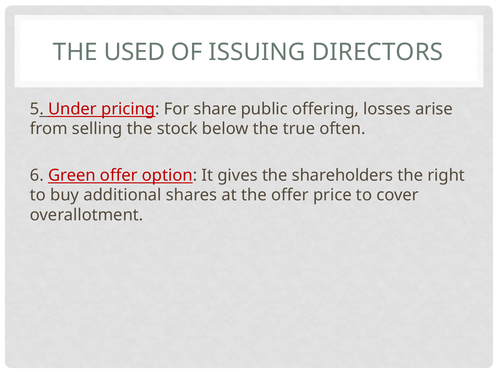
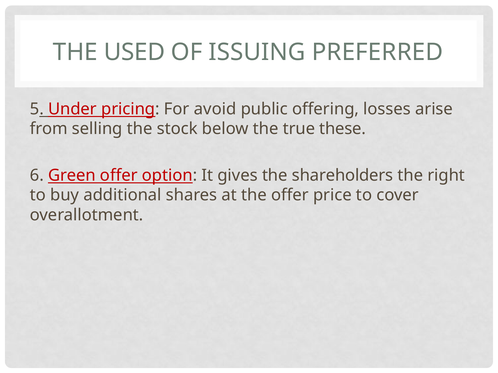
DIRECTORS: DIRECTORS -> PREFERRED
share: share -> avoid
often: often -> these
